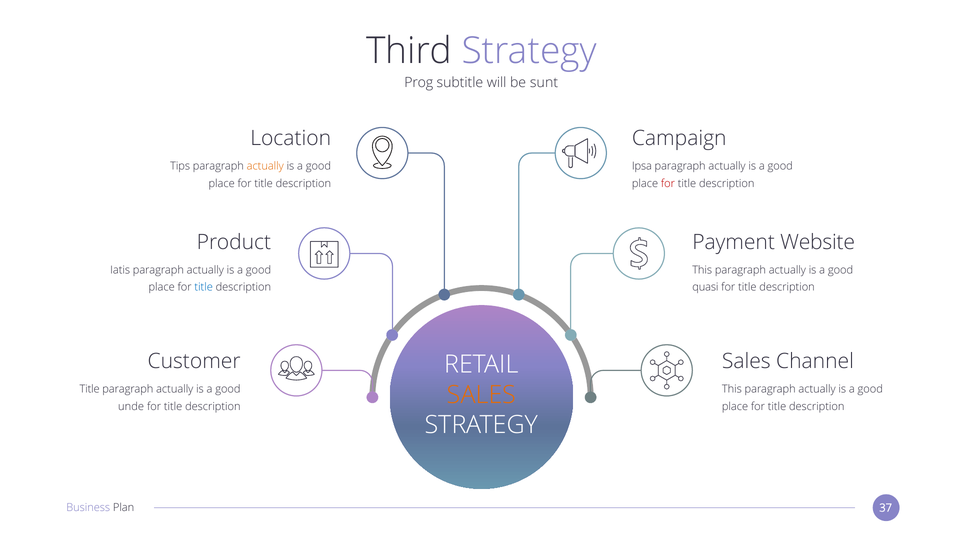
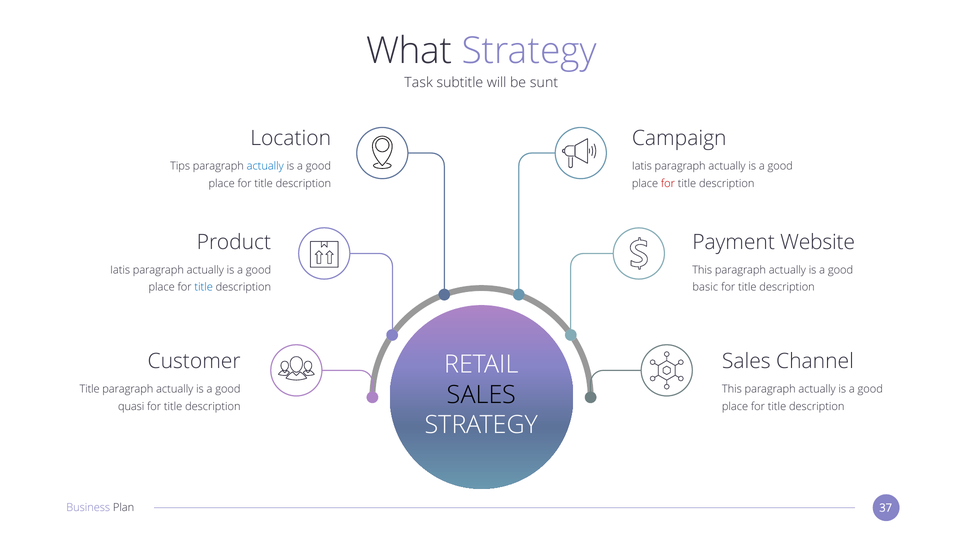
Third: Third -> What
Prog: Prog -> Task
actually at (265, 166) colour: orange -> blue
Ipsa at (642, 166): Ipsa -> Iatis
quasi: quasi -> basic
SALES at (481, 395) colour: orange -> black
unde: unde -> quasi
